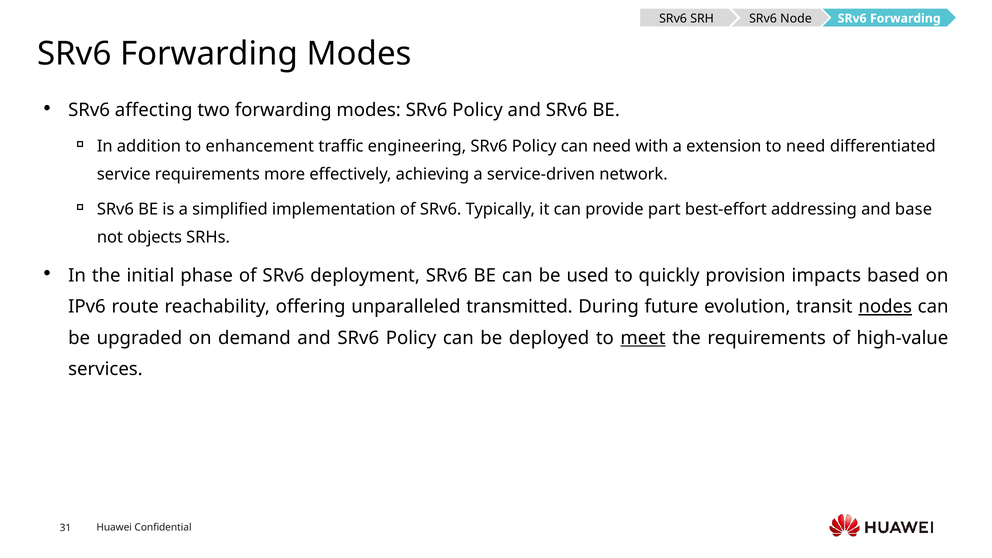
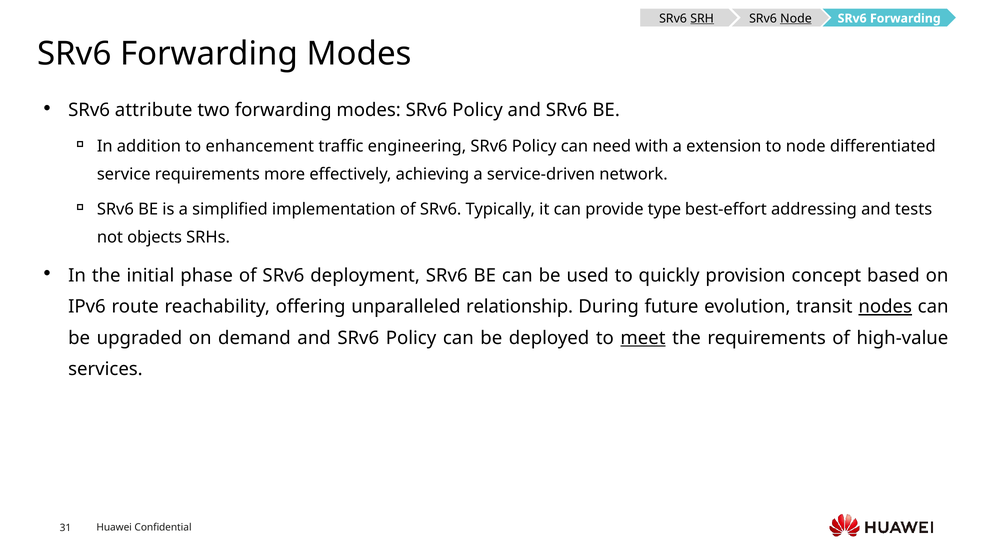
SRH underline: none -> present
Node at (796, 18) underline: none -> present
affecting: affecting -> attribute
to need: need -> node
part: part -> type
base: base -> tests
impacts: impacts -> concept
transmitted: transmitted -> relationship
